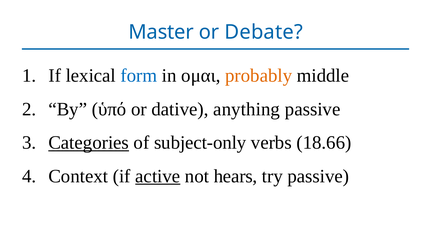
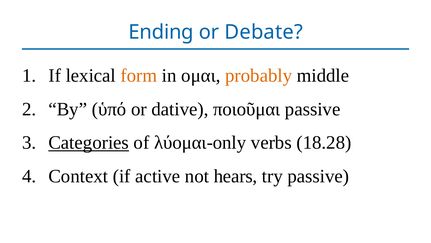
Master: Master -> Ending
form colour: blue -> orange
anything: anything -> ποιοῦμαι
subject-only: subject-only -> λύομαι-only
18.66: 18.66 -> 18.28
active underline: present -> none
